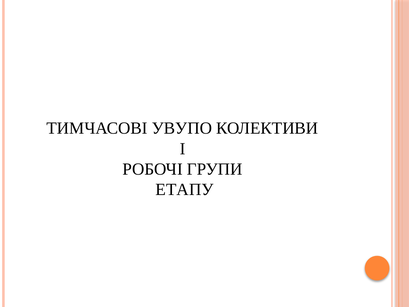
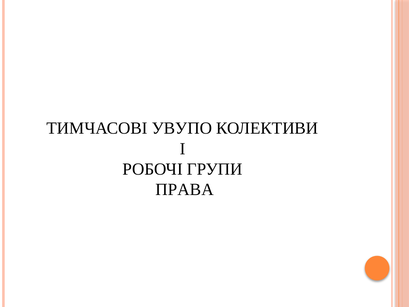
ЕТАПУ: ЕТАПУ -> ПРАВА
